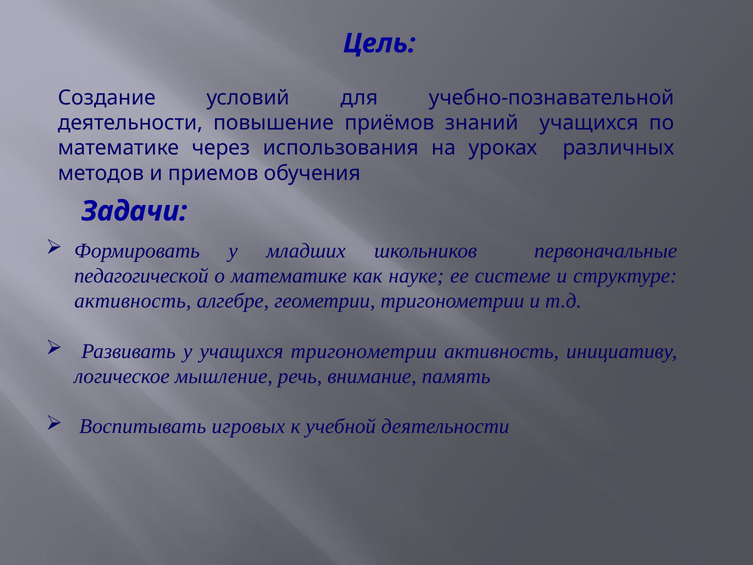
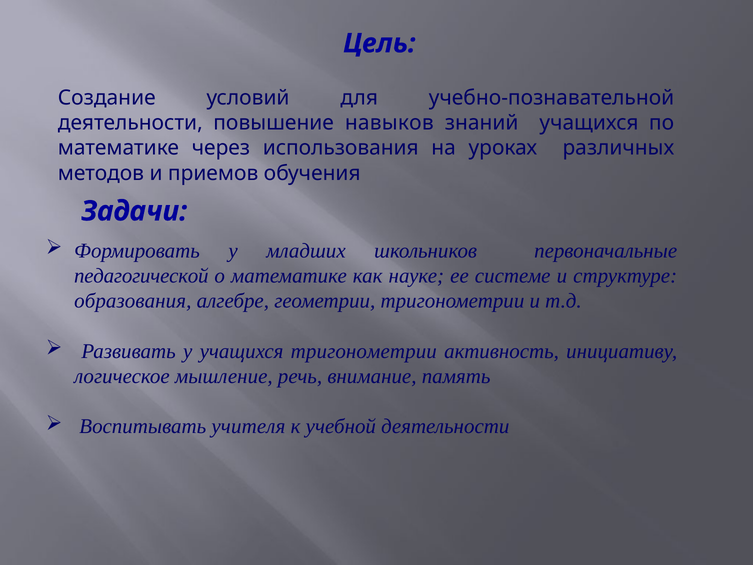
приёмов: приёмов -> навыков
активность at (133, 301): активность -> образования
игровых: игровых -> учителя
